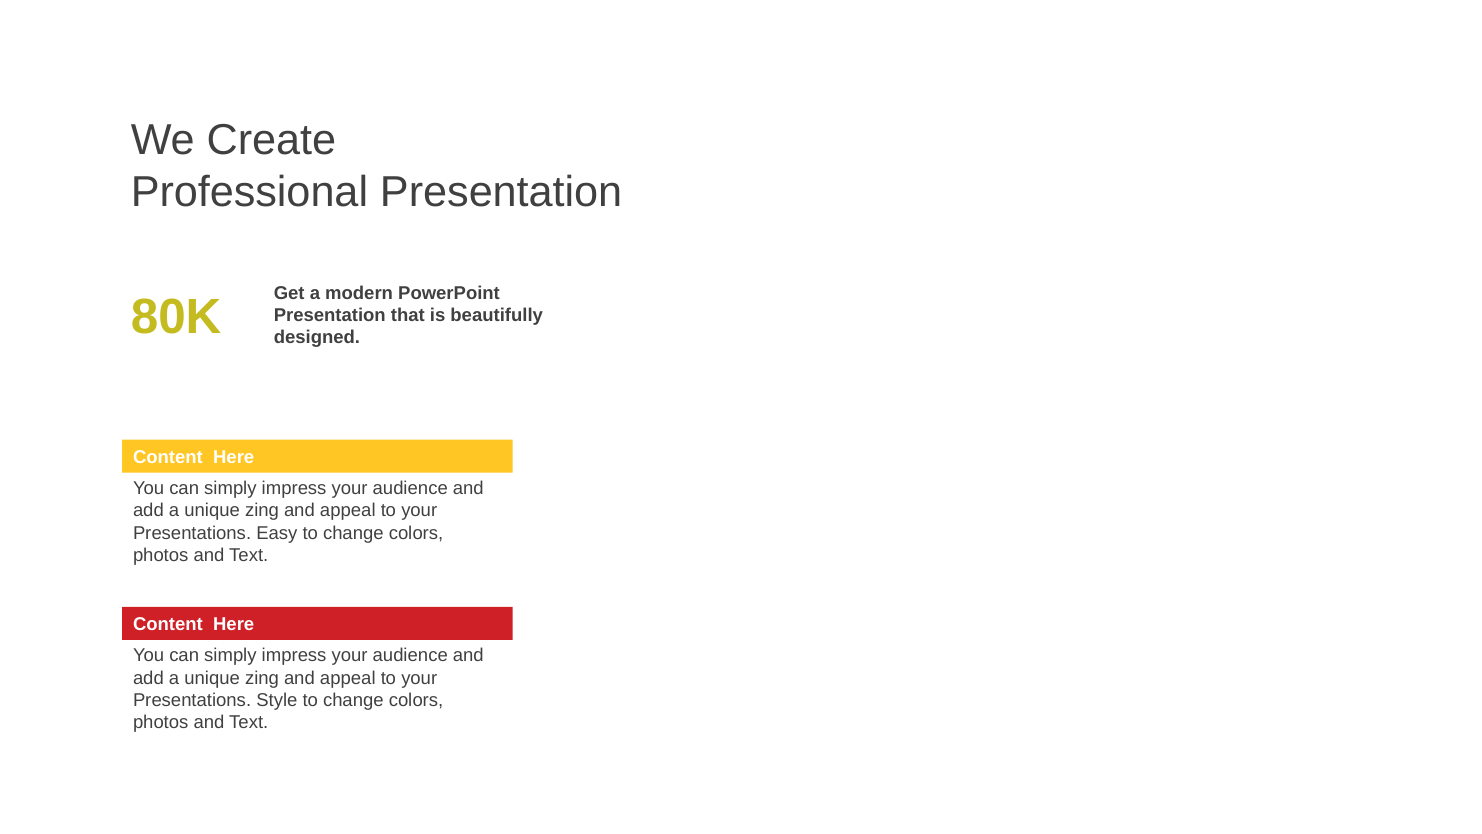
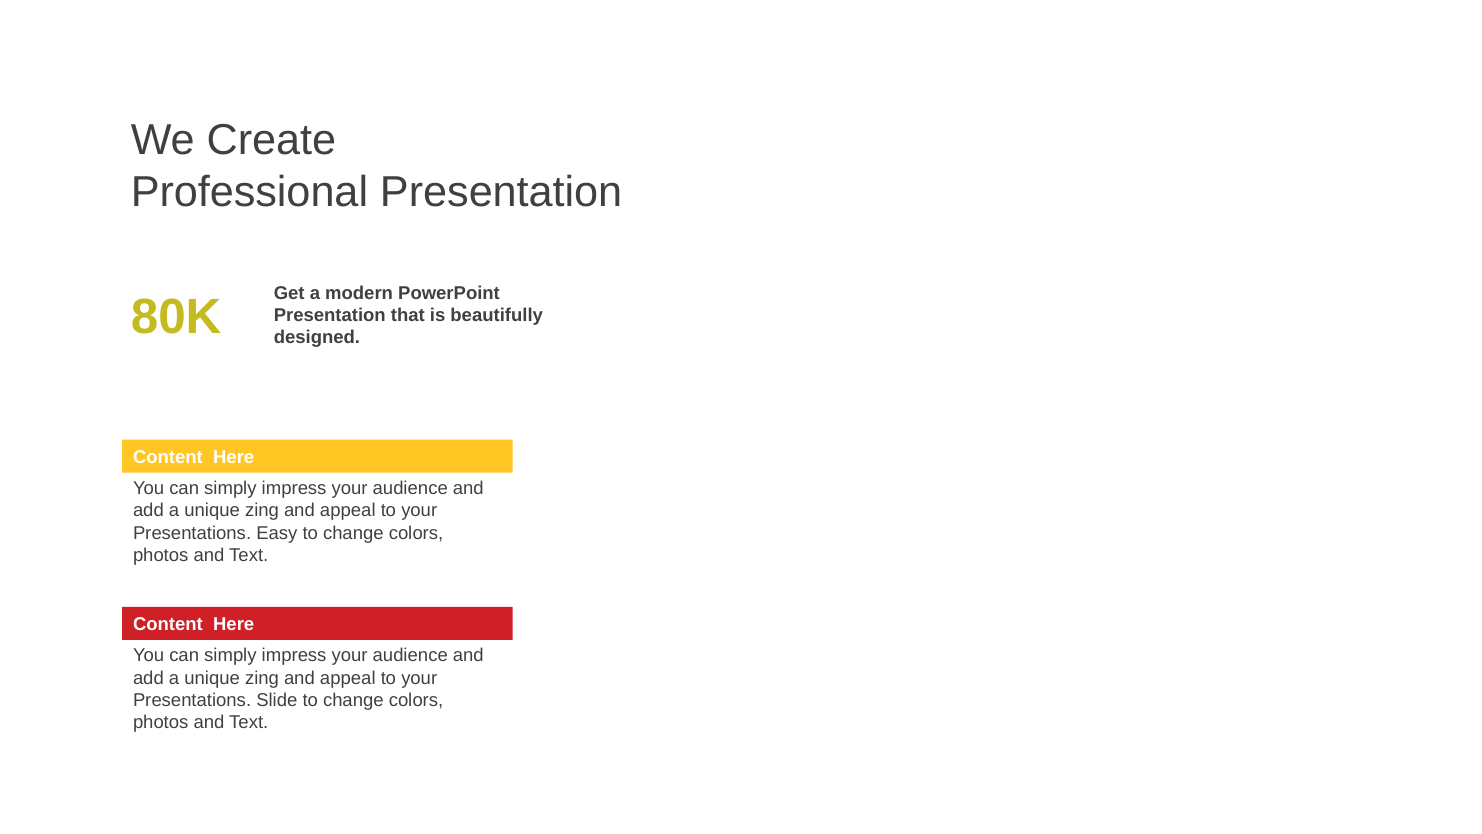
Style: Style -> Slide
